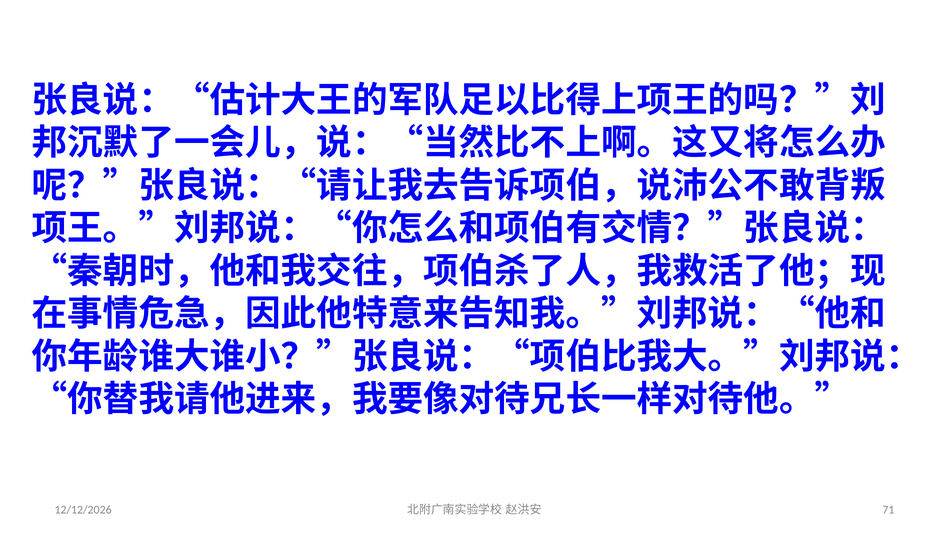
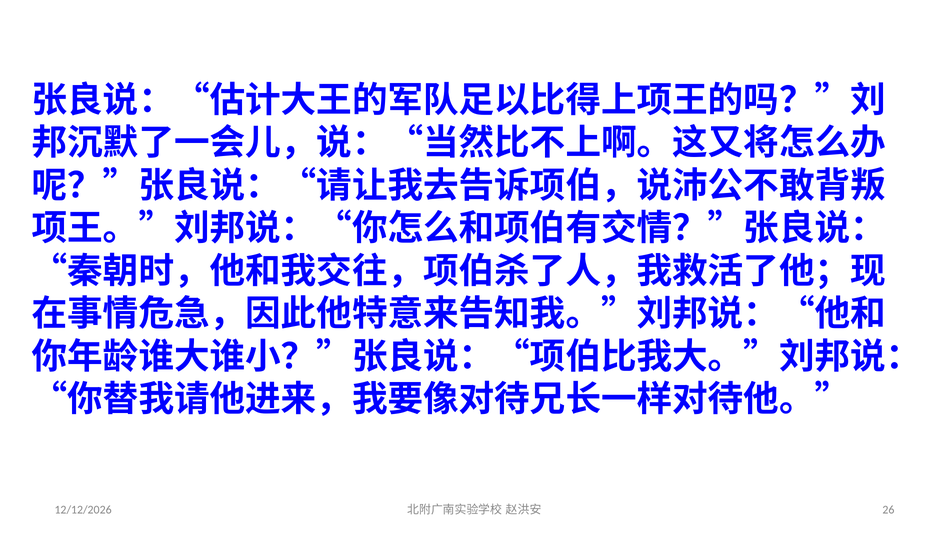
71: 71 -> 26
